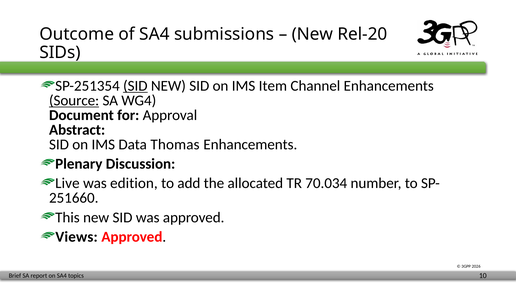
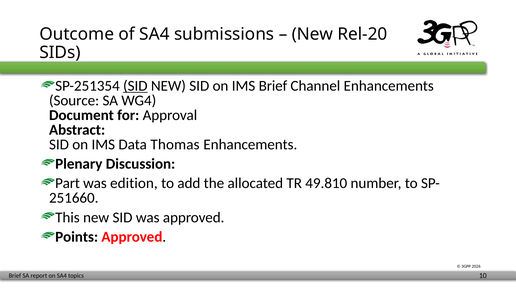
IMS Item: Item -> Brief
Source underline: present -> none
Live: Live -> Part
70.034: 70.034 -> 49.810
Views: Views -> Points
